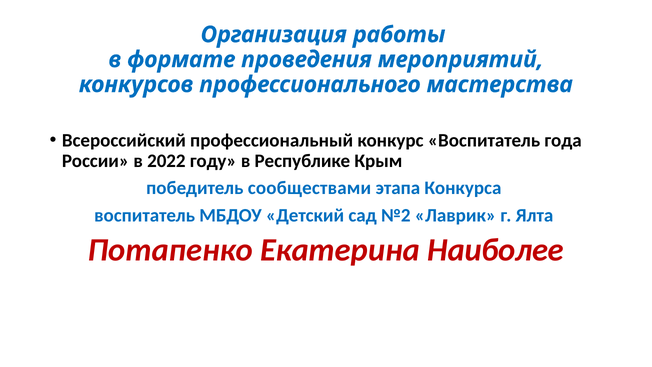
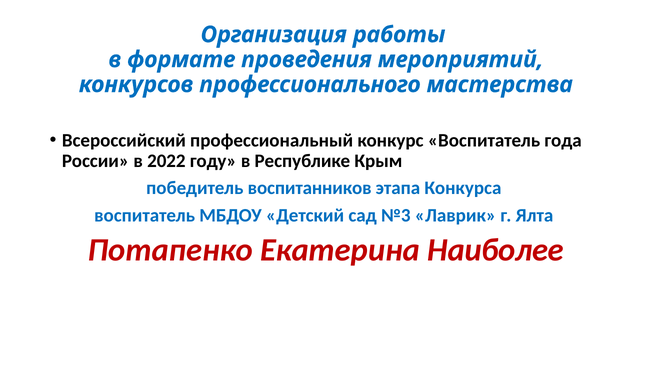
сообществами: сообществами -> воспитанников
№2: №2 -> №3
